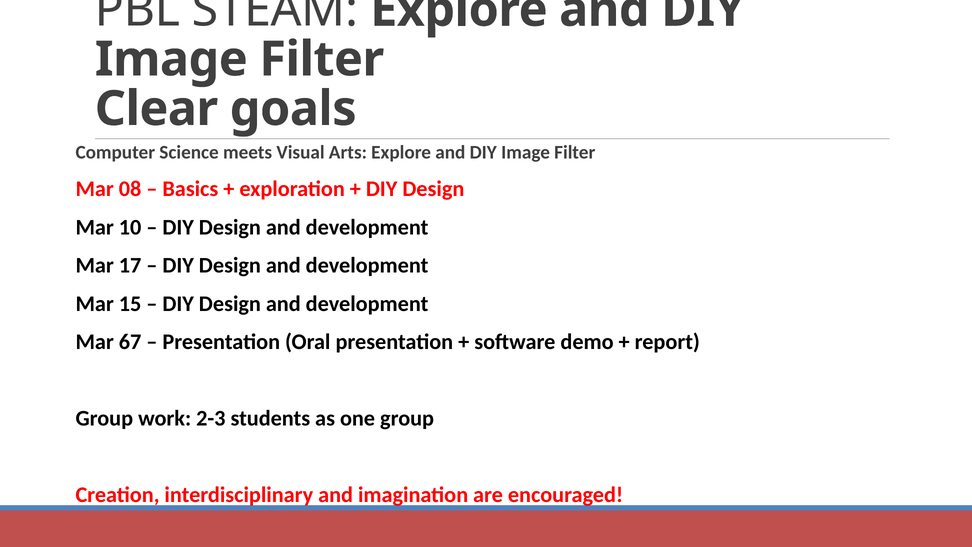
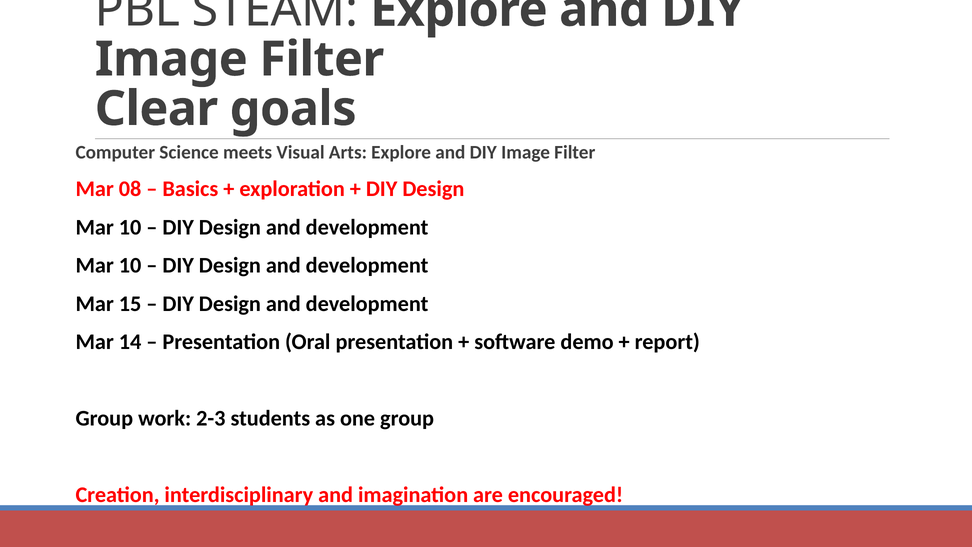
17 at (130, 265): 17 -> 10
67: 67 -> 14
